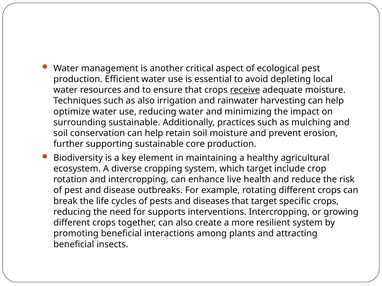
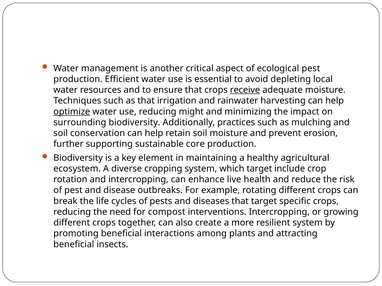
as also: also -> that
optimize underline: none -> present
reducing water: water -> might
surrounding sustainable: sustainable -> biodiversity
supports: supports -> compost
